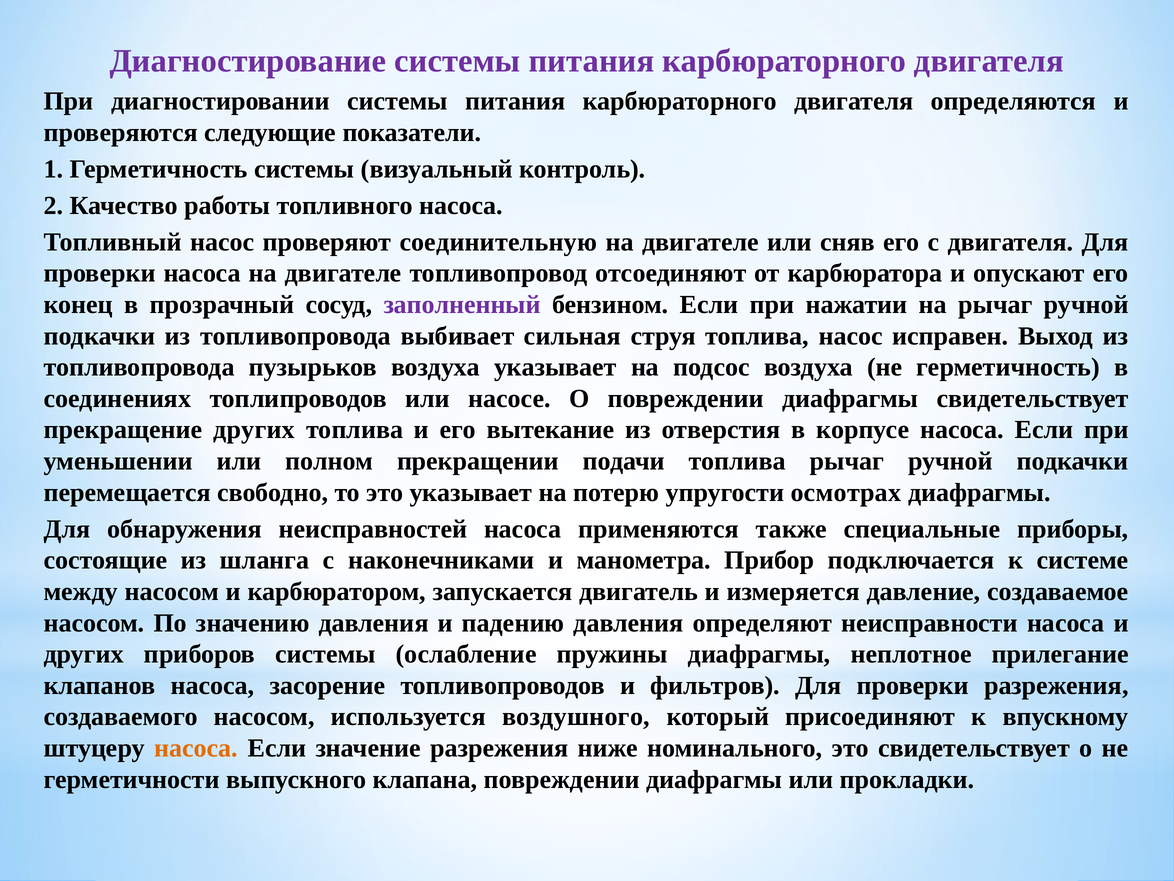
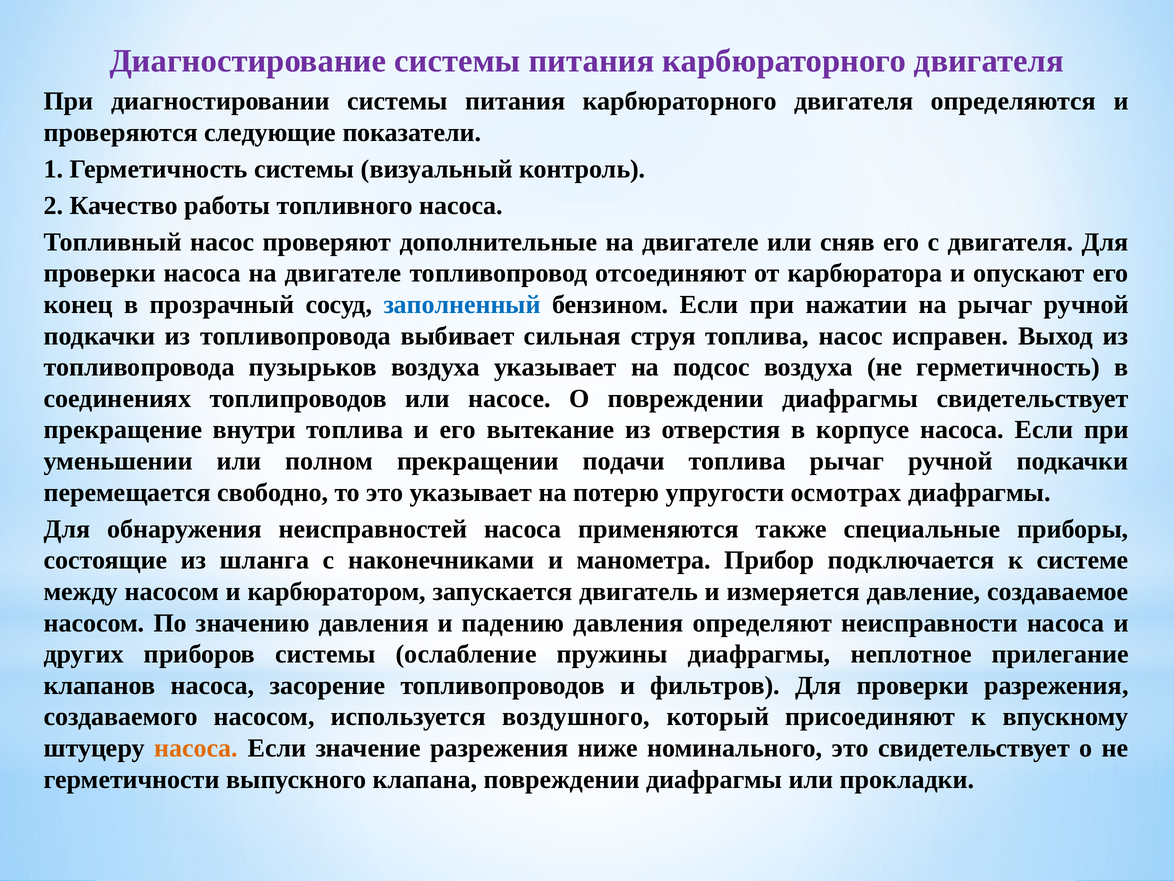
соединительную: соединительную -> дополнительные
заполненный colour: purple -> blue
прекращение других: других -> внутри
